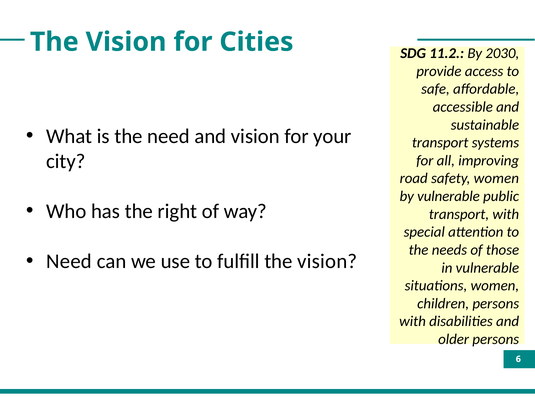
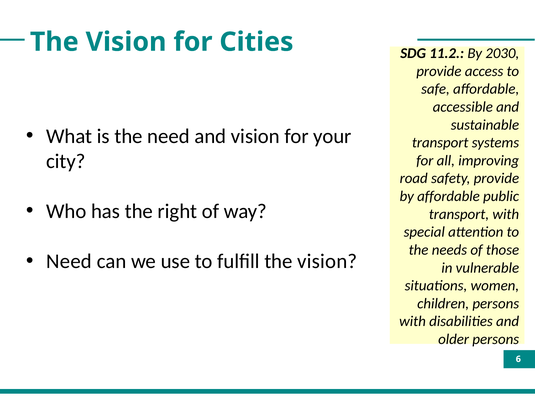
safety women: women -> provide
by vulnerable: vulnerable -> affordable
